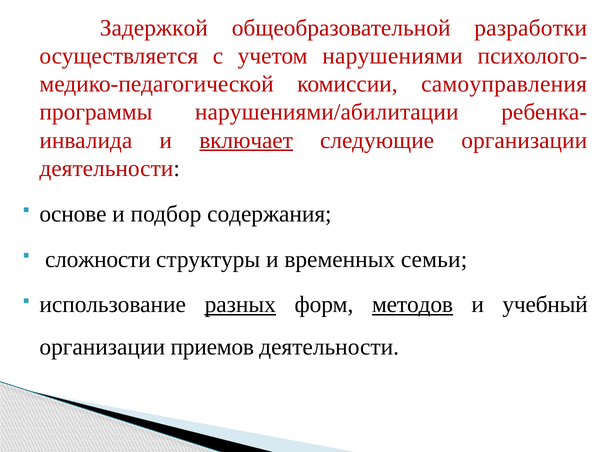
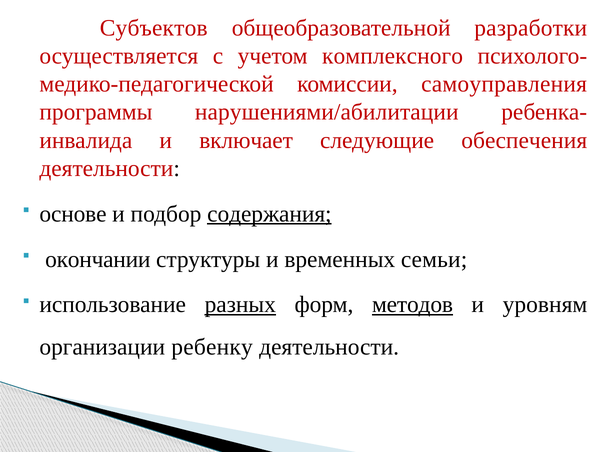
Задержкой: Задержкой -> Субъектов
нарушениями: нарушениями -> комплексного
включает underline: present -> none
следующие организации: организации -> обеспечения
содержания underline: none -> present
сложности: сложности -> окончании
учебный: учебный -> уровням
приемов: приемов -> ребенку
